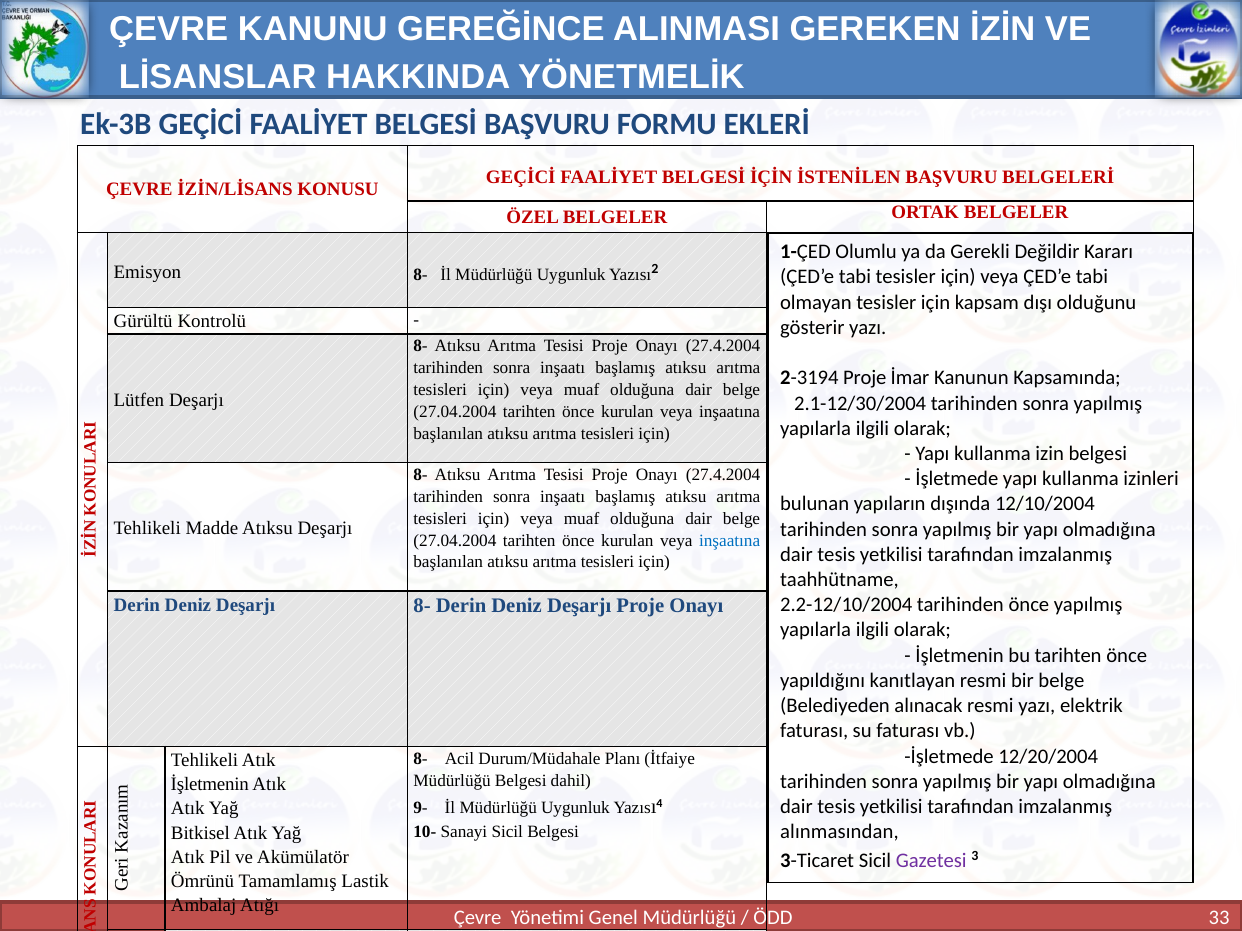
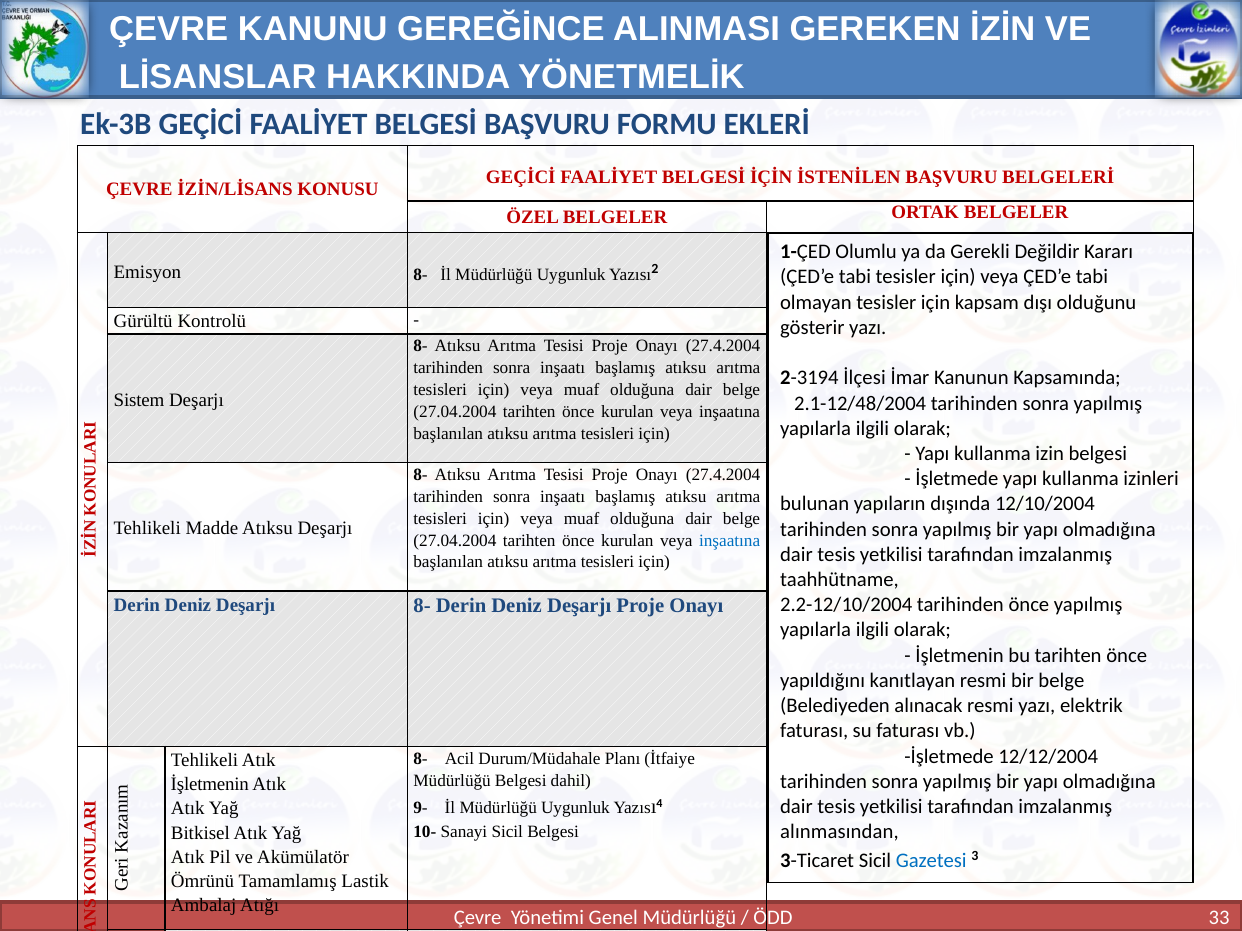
2-3194 Proje: Proje -> İlçesi
Lütfen: Lütfen -> Sistem
2.1-12/30/2004: 2.1-12/30/2004 -> 2.1-12/48/2004
12/20/2004: 12/20/2004 -> 12/12/2004
Gazetesi colour: purple -> blue
